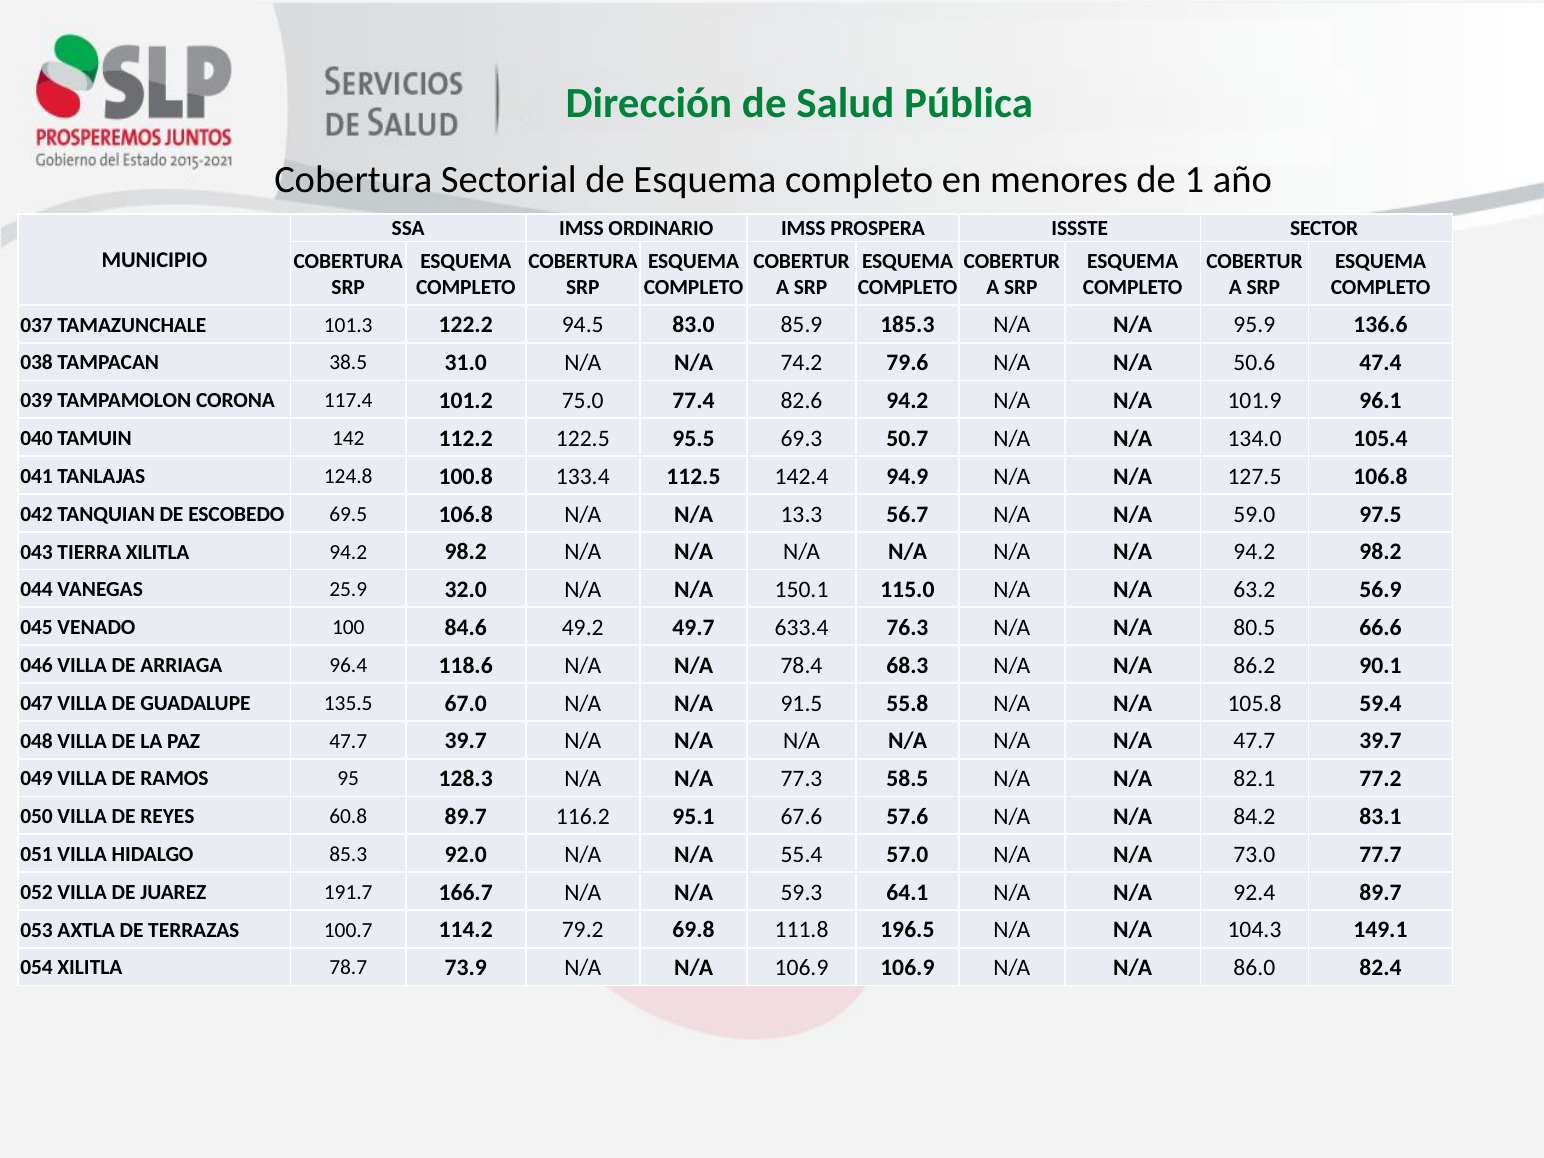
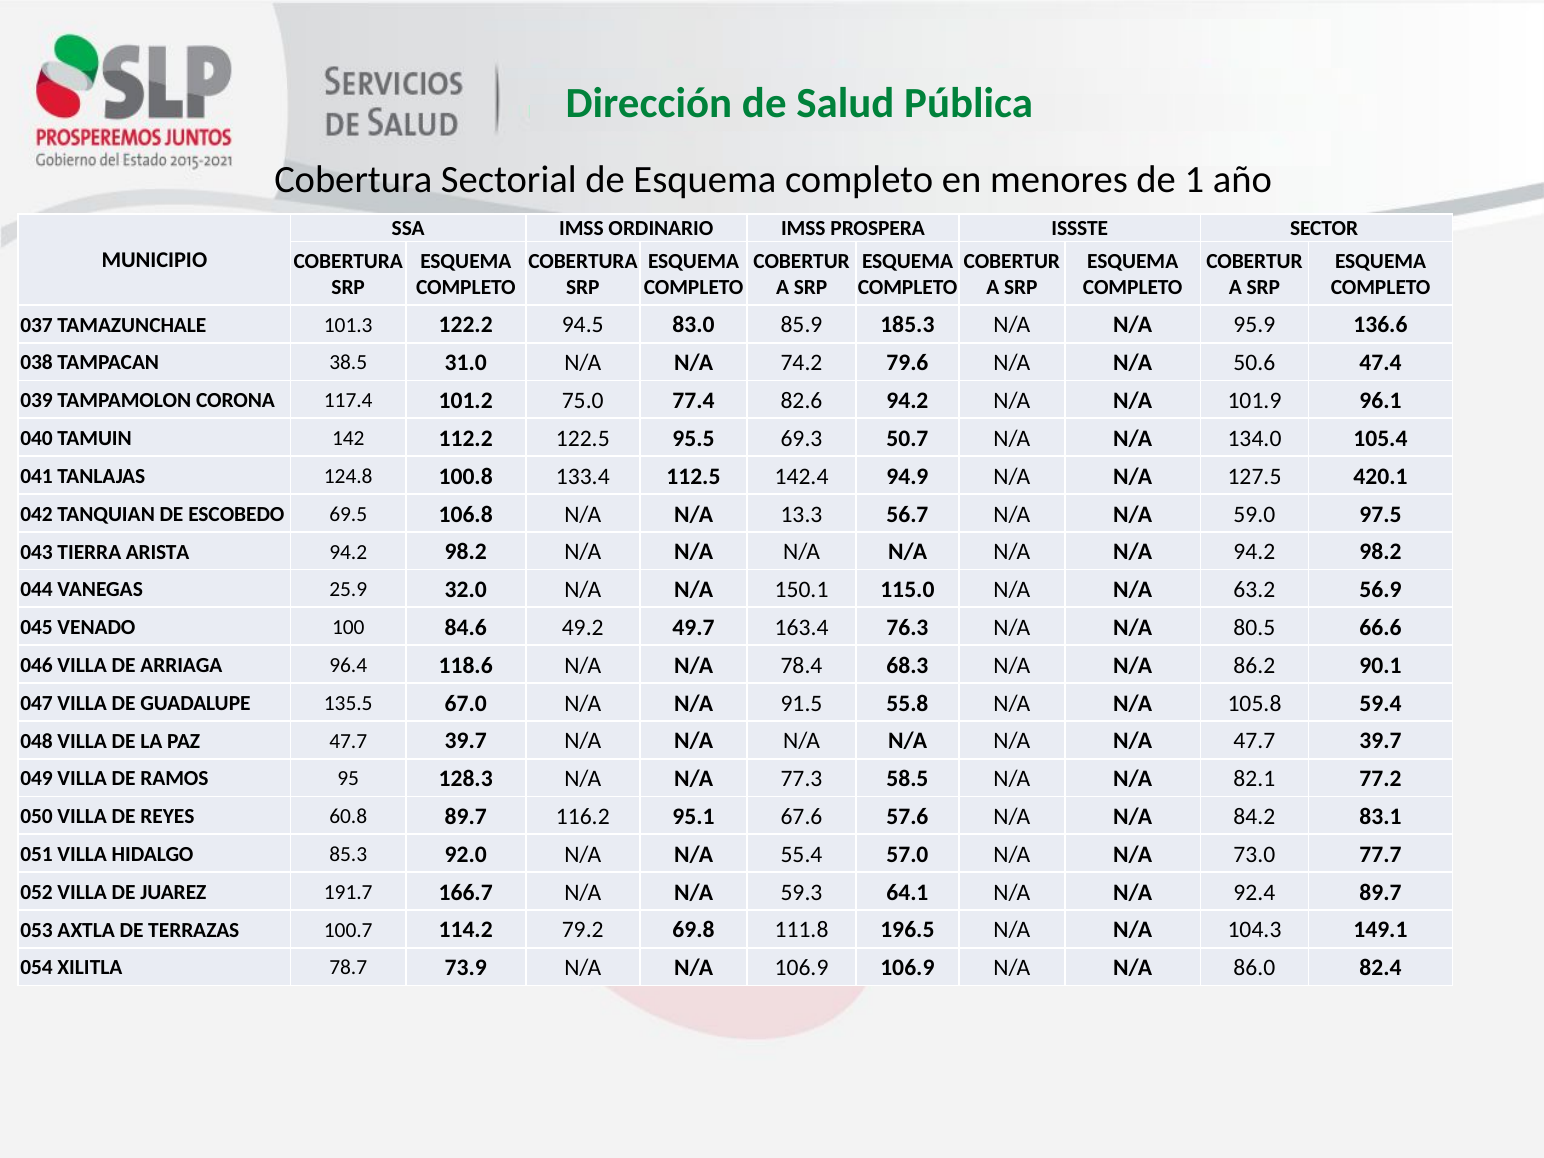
127.5 106.8: 106.8 -> 420.1
TIERRA XILITLA: XILITLA -> ARISTA
633.4: 633.4 -> 163.4
